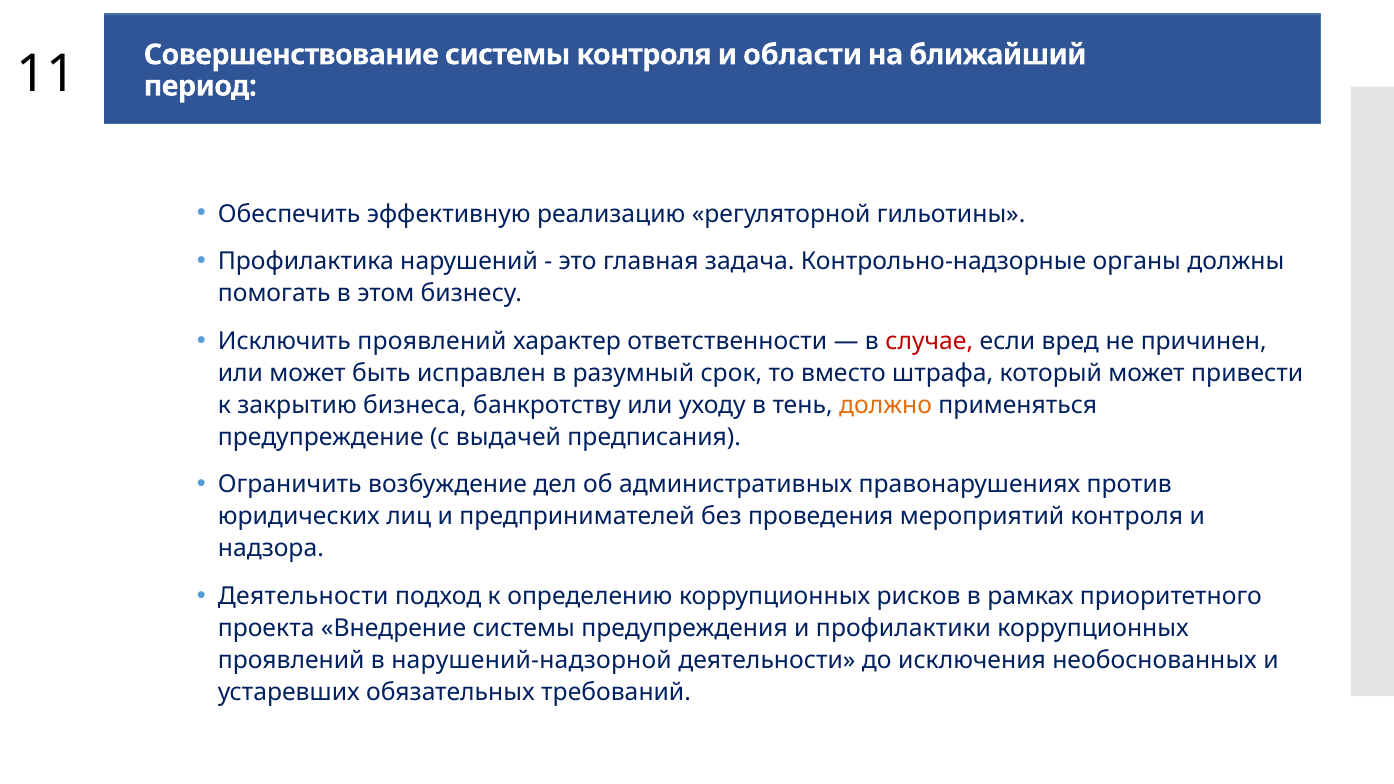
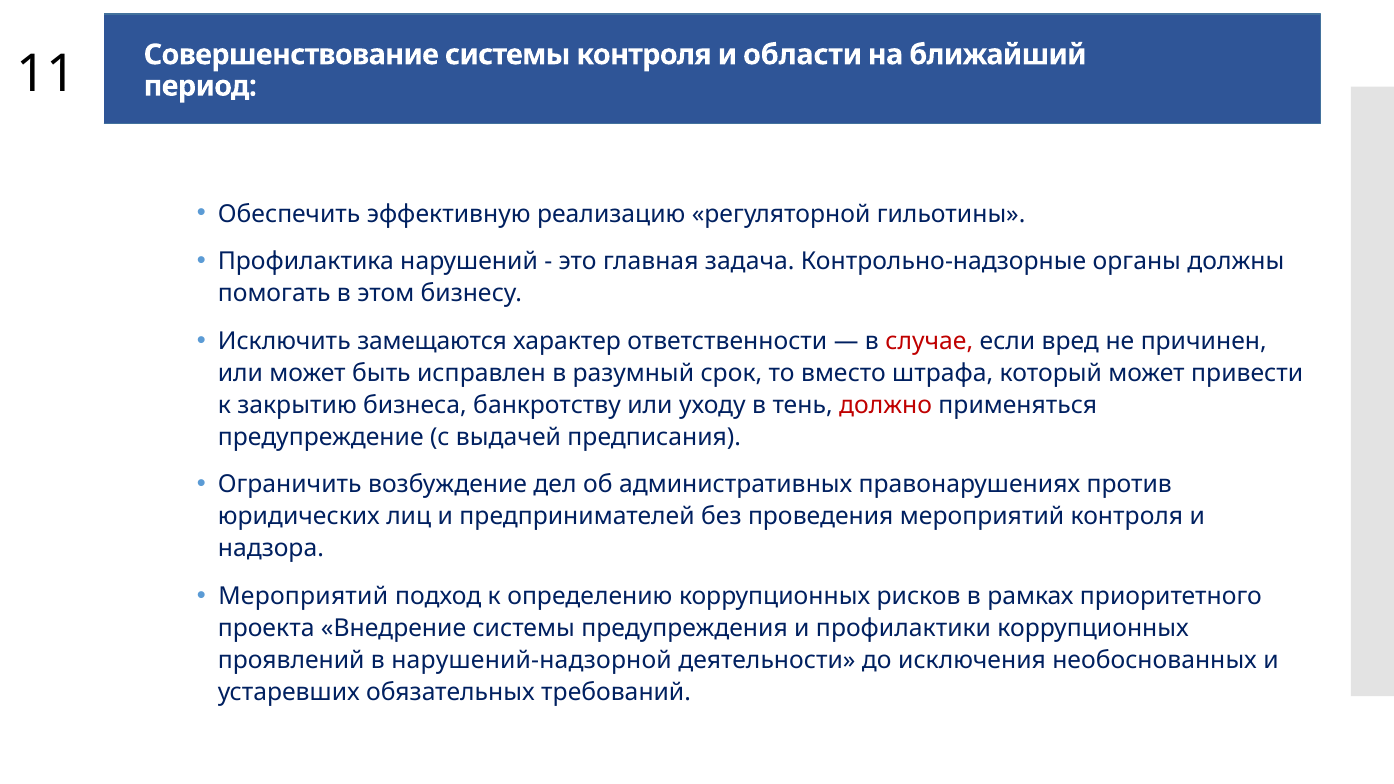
Исключить проявлений: проявлений -> замещаются
должно colour: orange -> red
Деятельности at (303, 596): Деятельности -> Мероприятий
